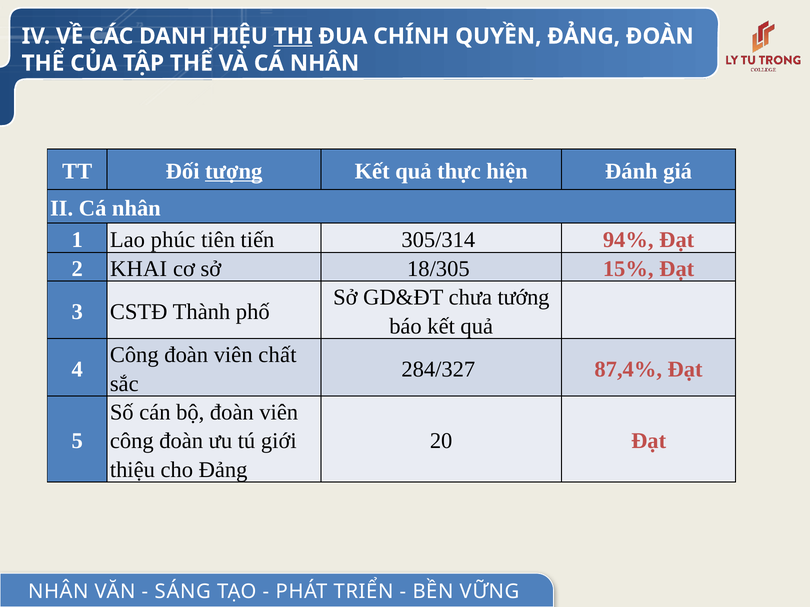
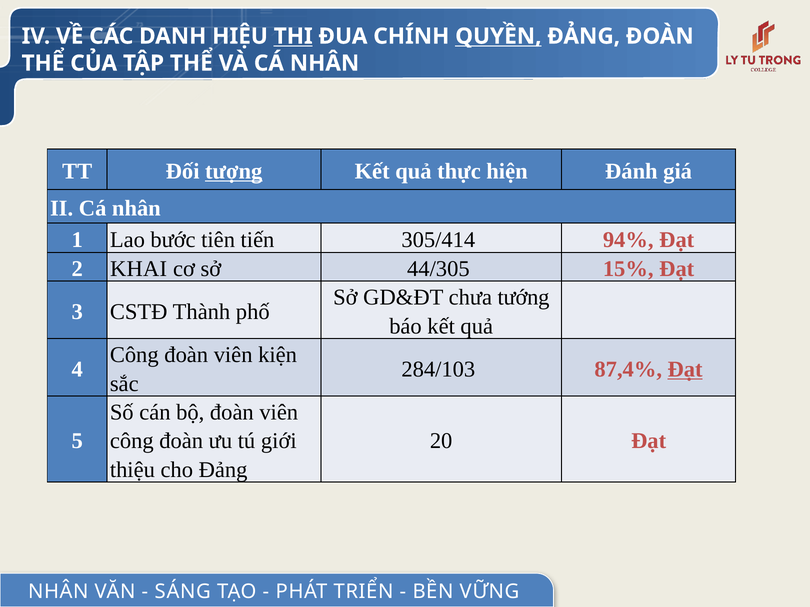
QUYỀN underline: none -> present
phúc: phúc -> bước
305/314: 305/314 -> 305/414
18/305: 18/305 -> 44/305
chất: chất -> kiện
284/327: 284/327 -> 284/103
Đạt at (685, 370) underline: none -> present
